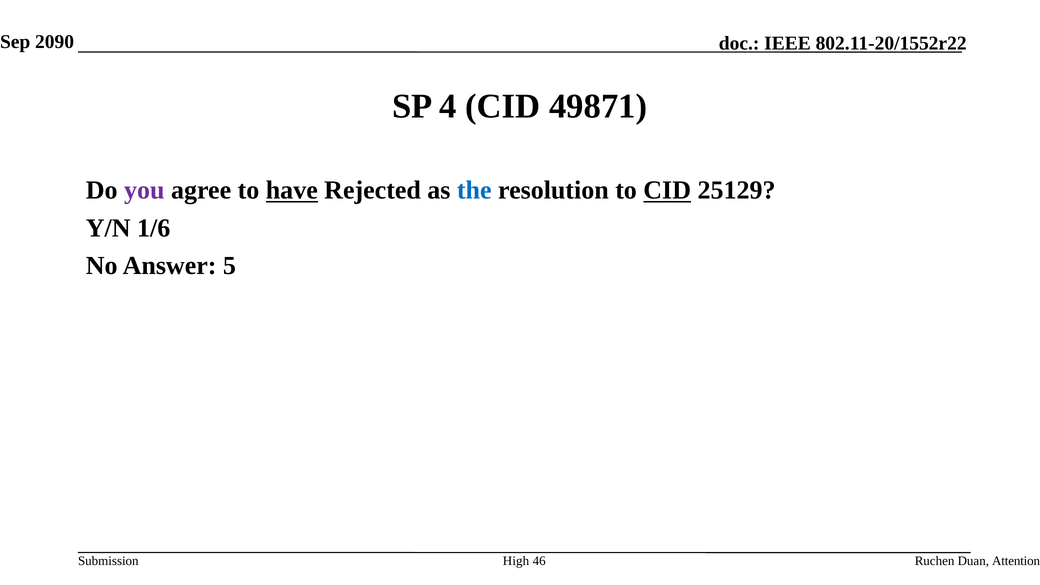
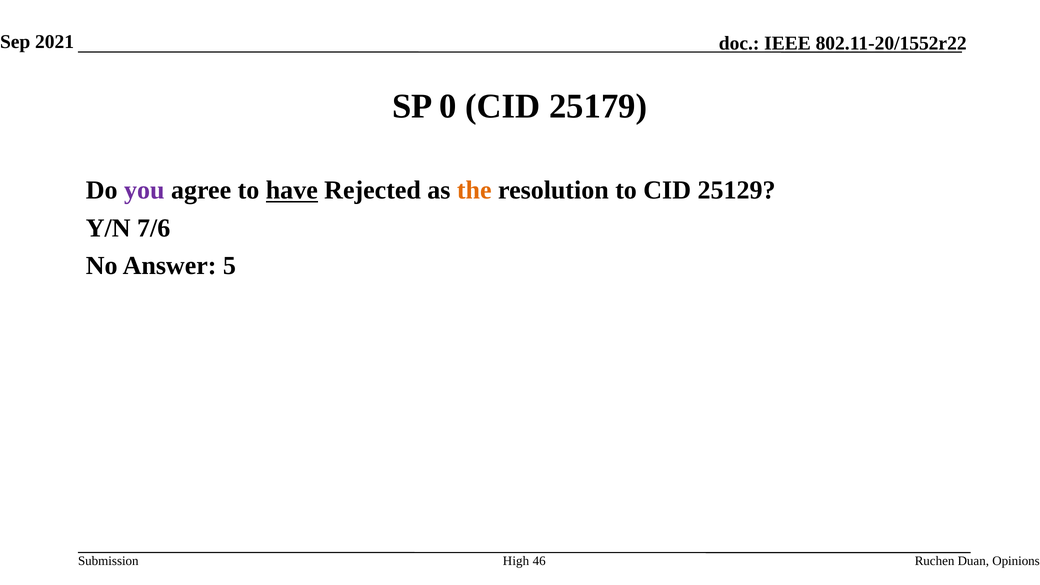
2090: 2090 -> 2021
4: 4 -> 0
49871: 49871 -> 25179
the colour: blue -> orange
CID at (667, 190) underline: present -> none
1/6: 1/6 -> 7/6
Attention: Attention -> Opinions
